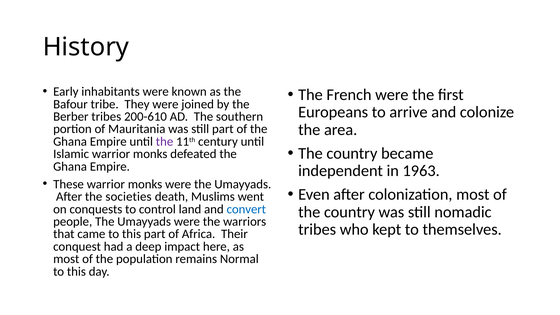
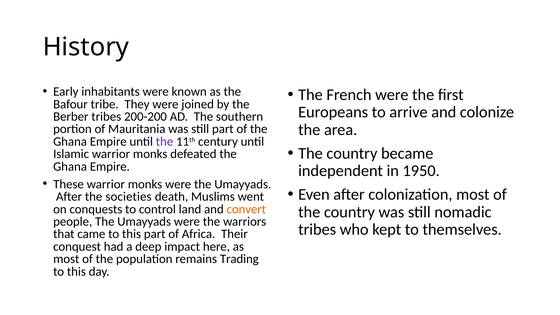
200-610: 200-610 -> 200-200
1963: 1963 -> 1950
convert colour: blue -> orange
Normal: Normal -> Trading
